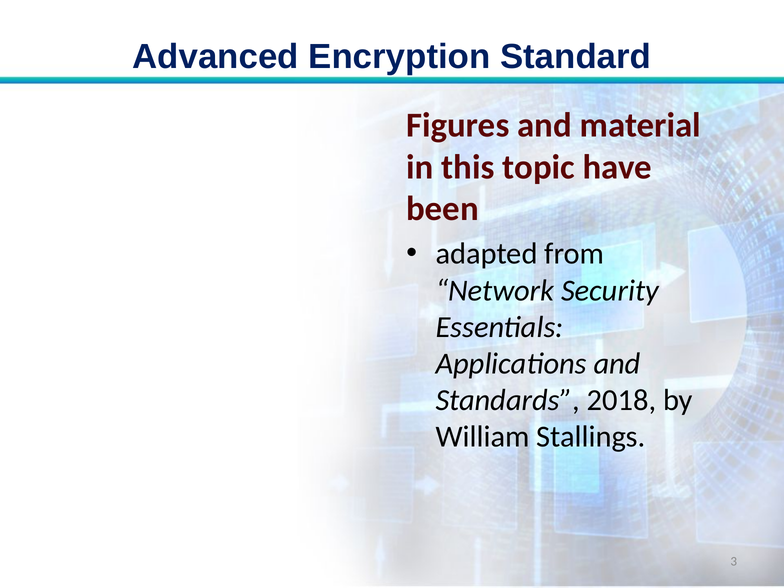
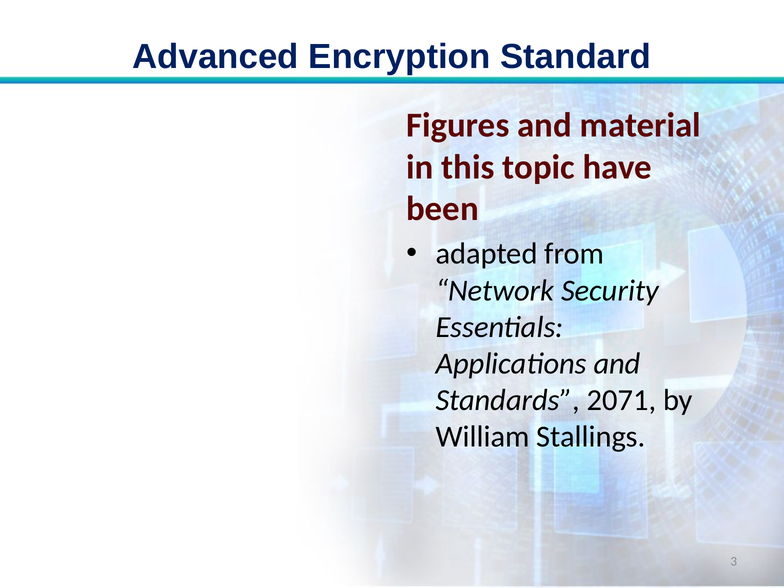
2018: 2018 -> 2071
